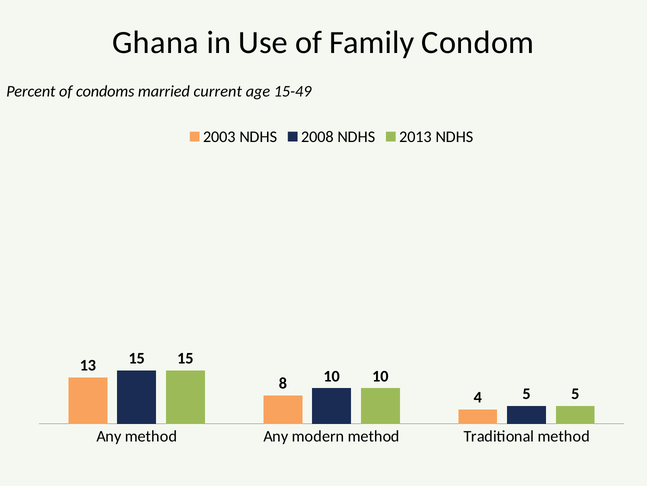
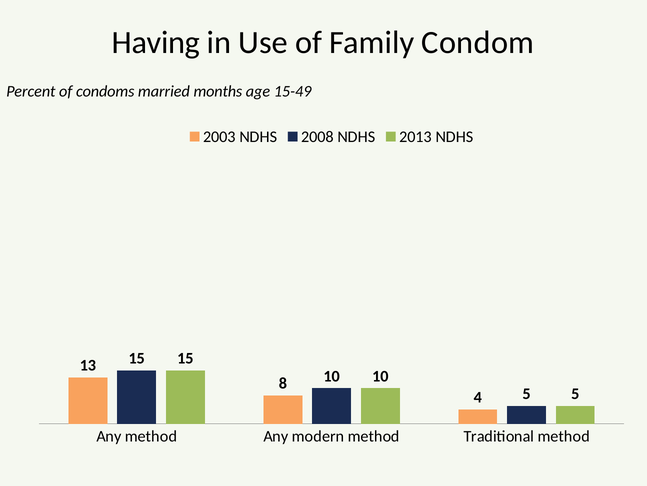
Ghana: Ghana -> Having
current: current -> months
